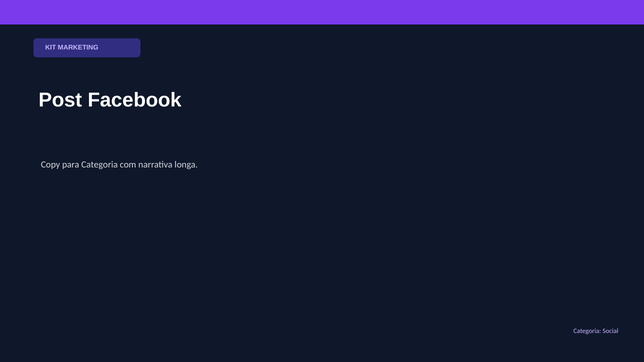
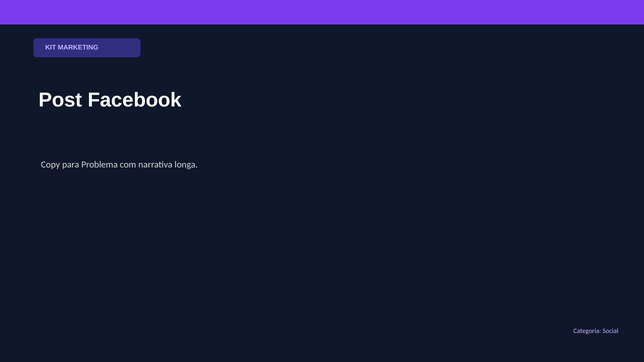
para Categoria: Categoria -> Problema
